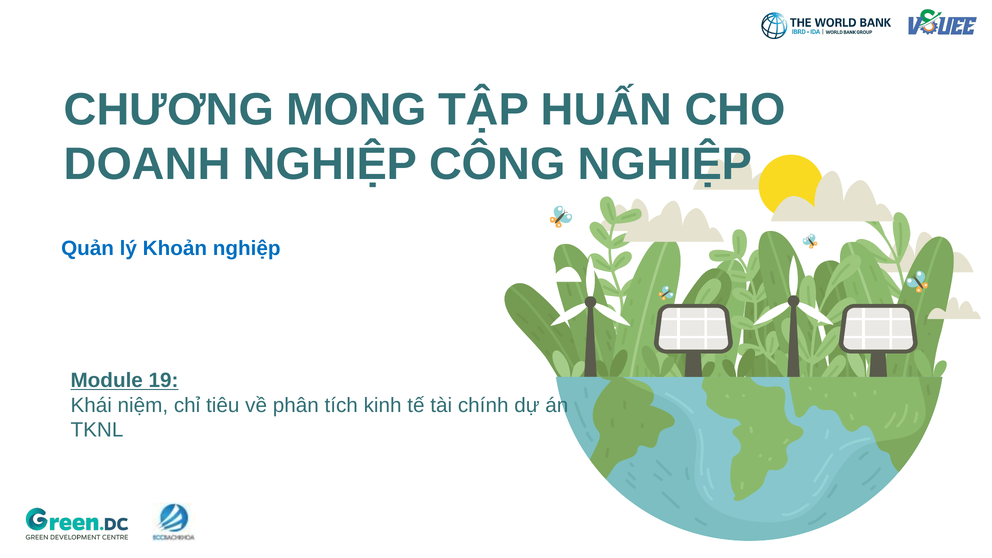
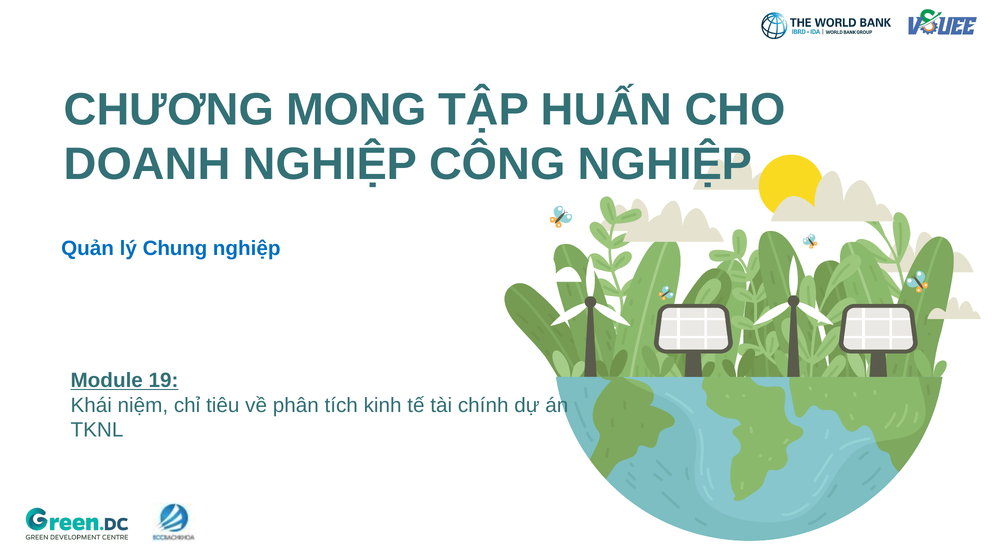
Khoản: Khoản -> Chung
